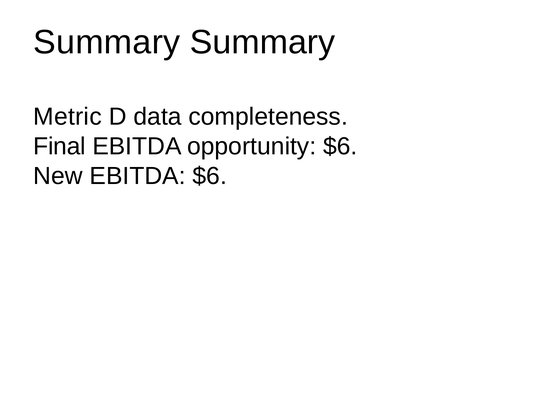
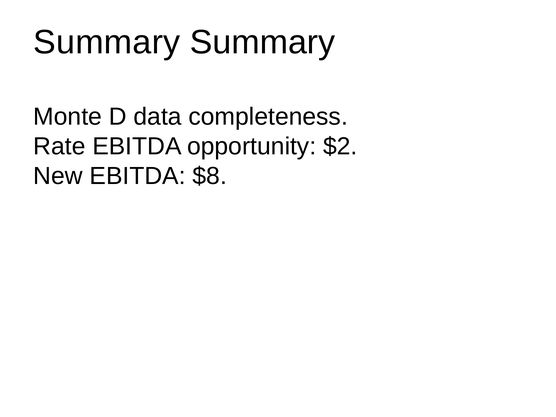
Metric: Metric -> Monte
Final: Final -> Rate
opportunity $6: $6 -> $2
EBITDA $6: $6 -> $8
